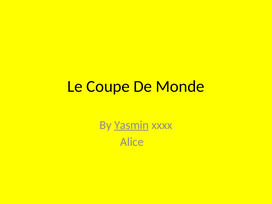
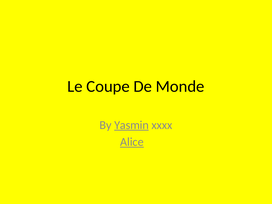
Alice underline: none -> present
